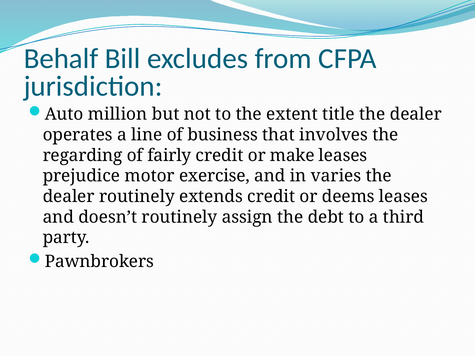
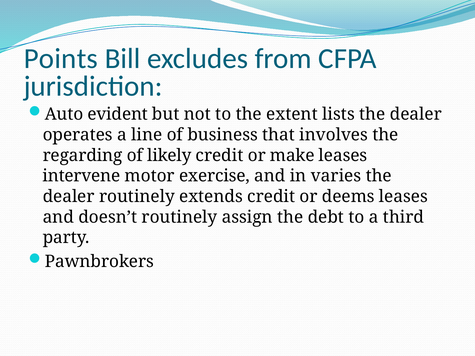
Behalf: Behalf -> Points
million: million -> evident
title: title -> lists
fairly: fairly -> likely
prejudice: prejudice -> intervene
